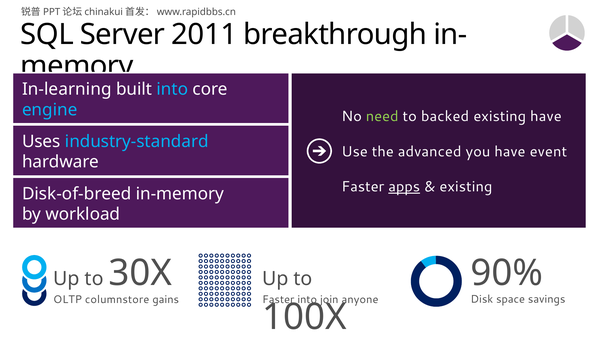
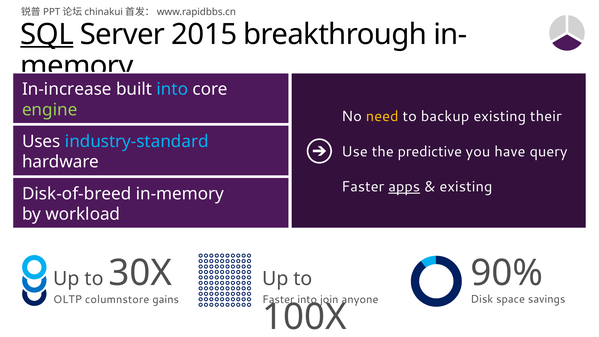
SQL underline: none -> present
2011: 2011 -> 2015
In-learning: In-learning -> In-increase
engine colour: light blue -> light green
need colour: light green -> yellow
backed: backed -> backup
existing have: have -> their
advanced: advanced -> predictive
event: event -> query
